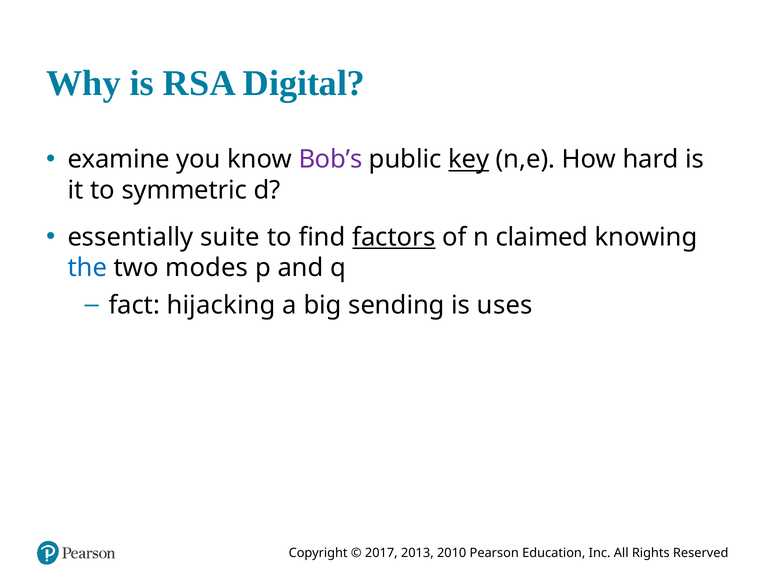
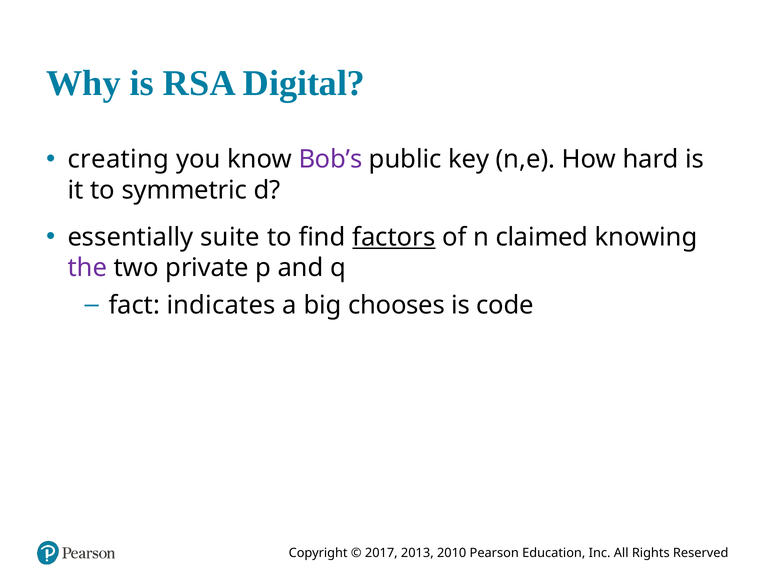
examine: examine -> creating
key underline: present -> none
the colour: blue -> purple
modes: modes -> private
hijacking: hijacking -> indicates
sending: sending -> chooses
uses: uses -> code
